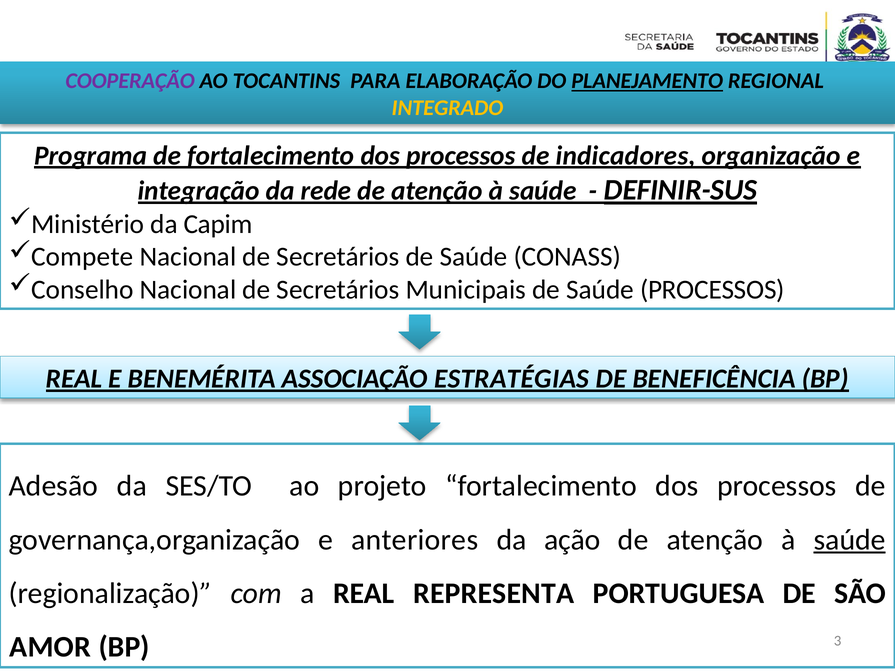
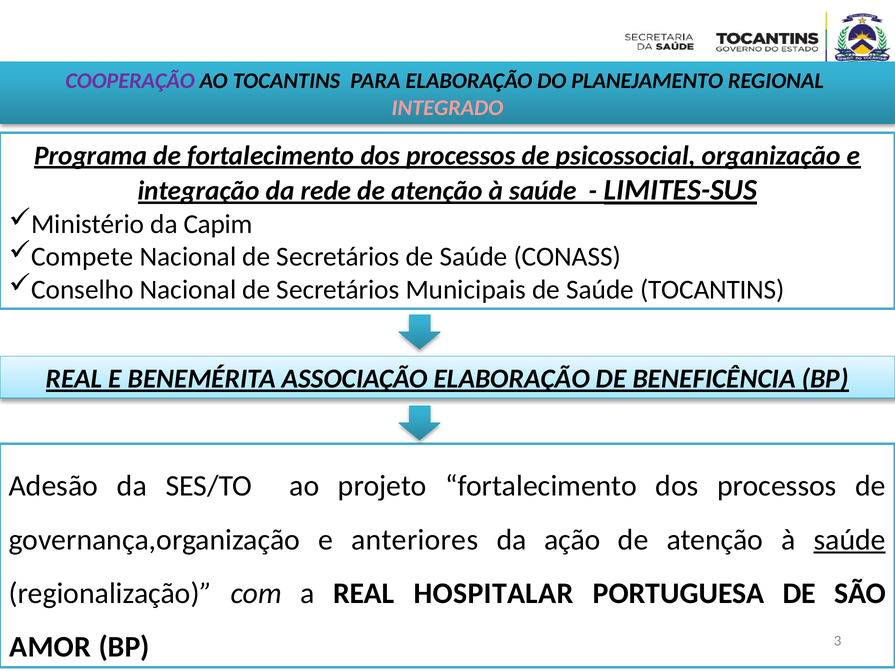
PLANEJAMENTO underline: present -> none
INTEGRADO colour: yellow -> pink
indicadores: indicadores -> psicossocial
DEFINIR-SUS: DEFINIR-SUS -> LIMITES-SUS
Saúde PROCESSOS: PROCESSOS -> TOCANTINS
ASSOCIAÇÃO ESTRATÉGIAS: ESTRATÉGIAS -> ELABORAÇÃO
REPRESENTA: REPRESENTA -> HOSPITALAR
